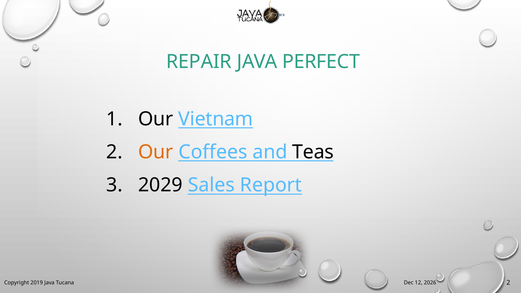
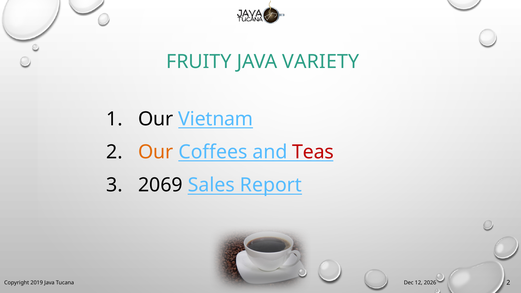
REPAIR: REPAIR -> FRUITY
PERFECT: PERFECT -> VARIETY
Teas colour: black -> red
2029: 2029 -> 2069
